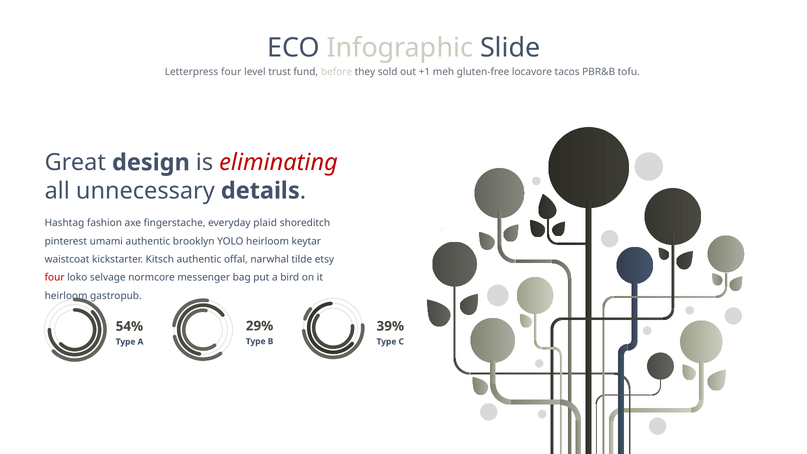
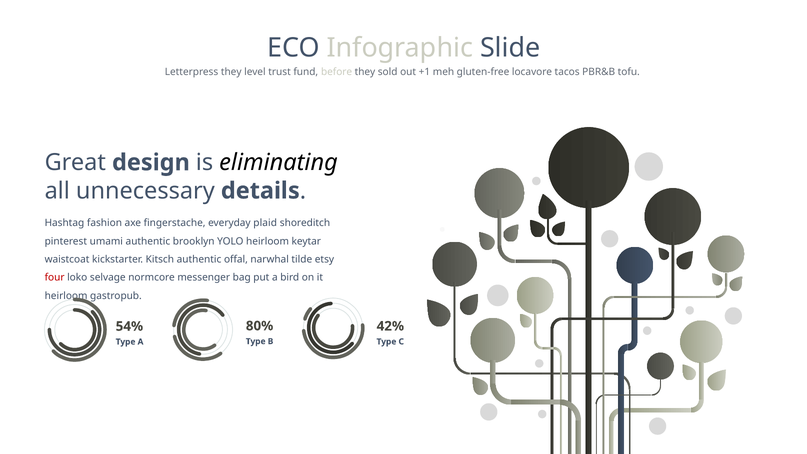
Letterpress four: four -> they
eliminating colour: red -> black
29%: 29% -> 80%
39%: 39% -> 42%
